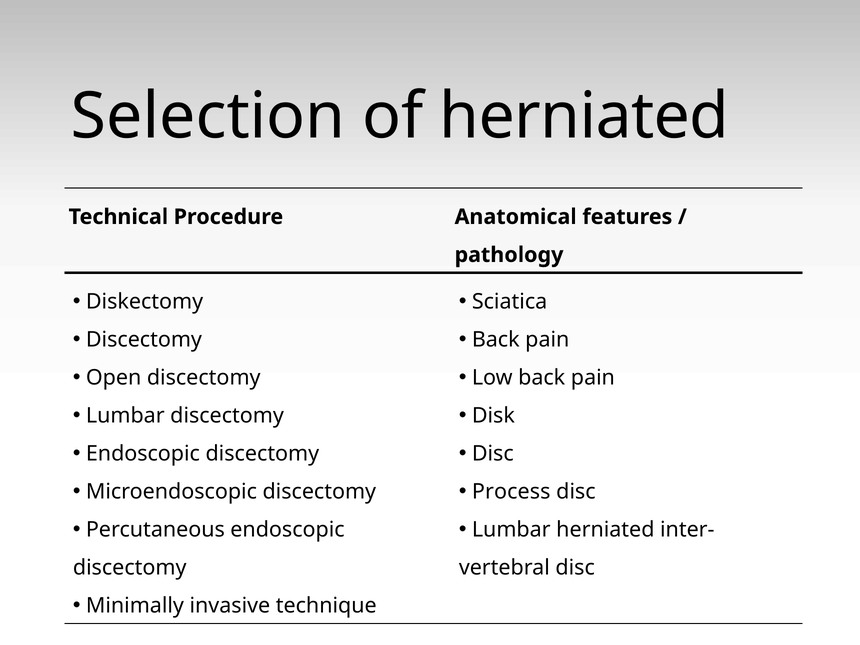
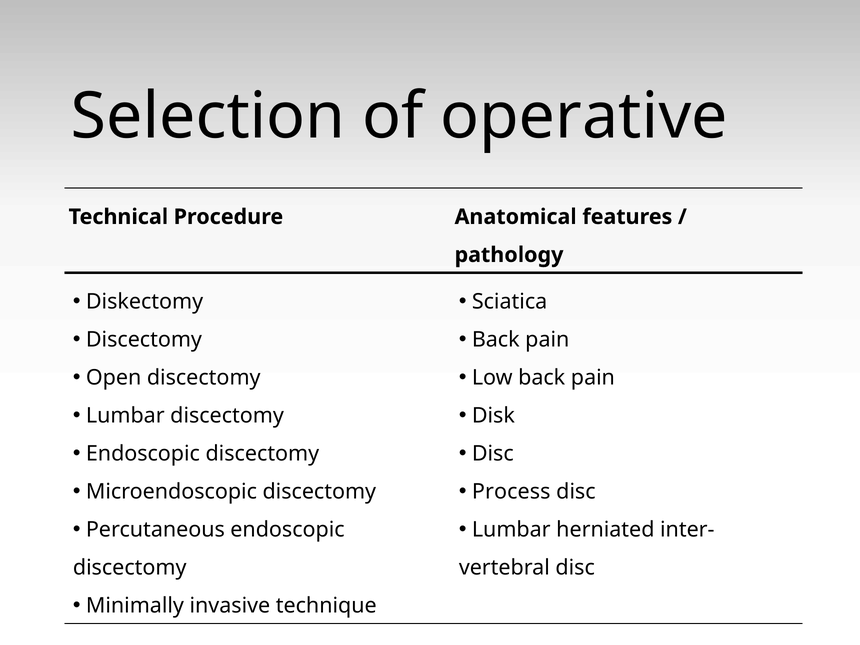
of herniated: herniated -> operative
